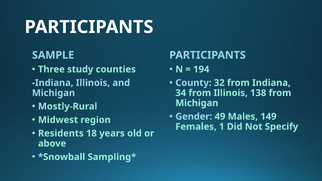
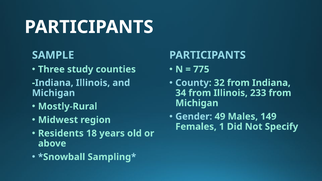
194: 194 -> 775
138: 138 -> 233
